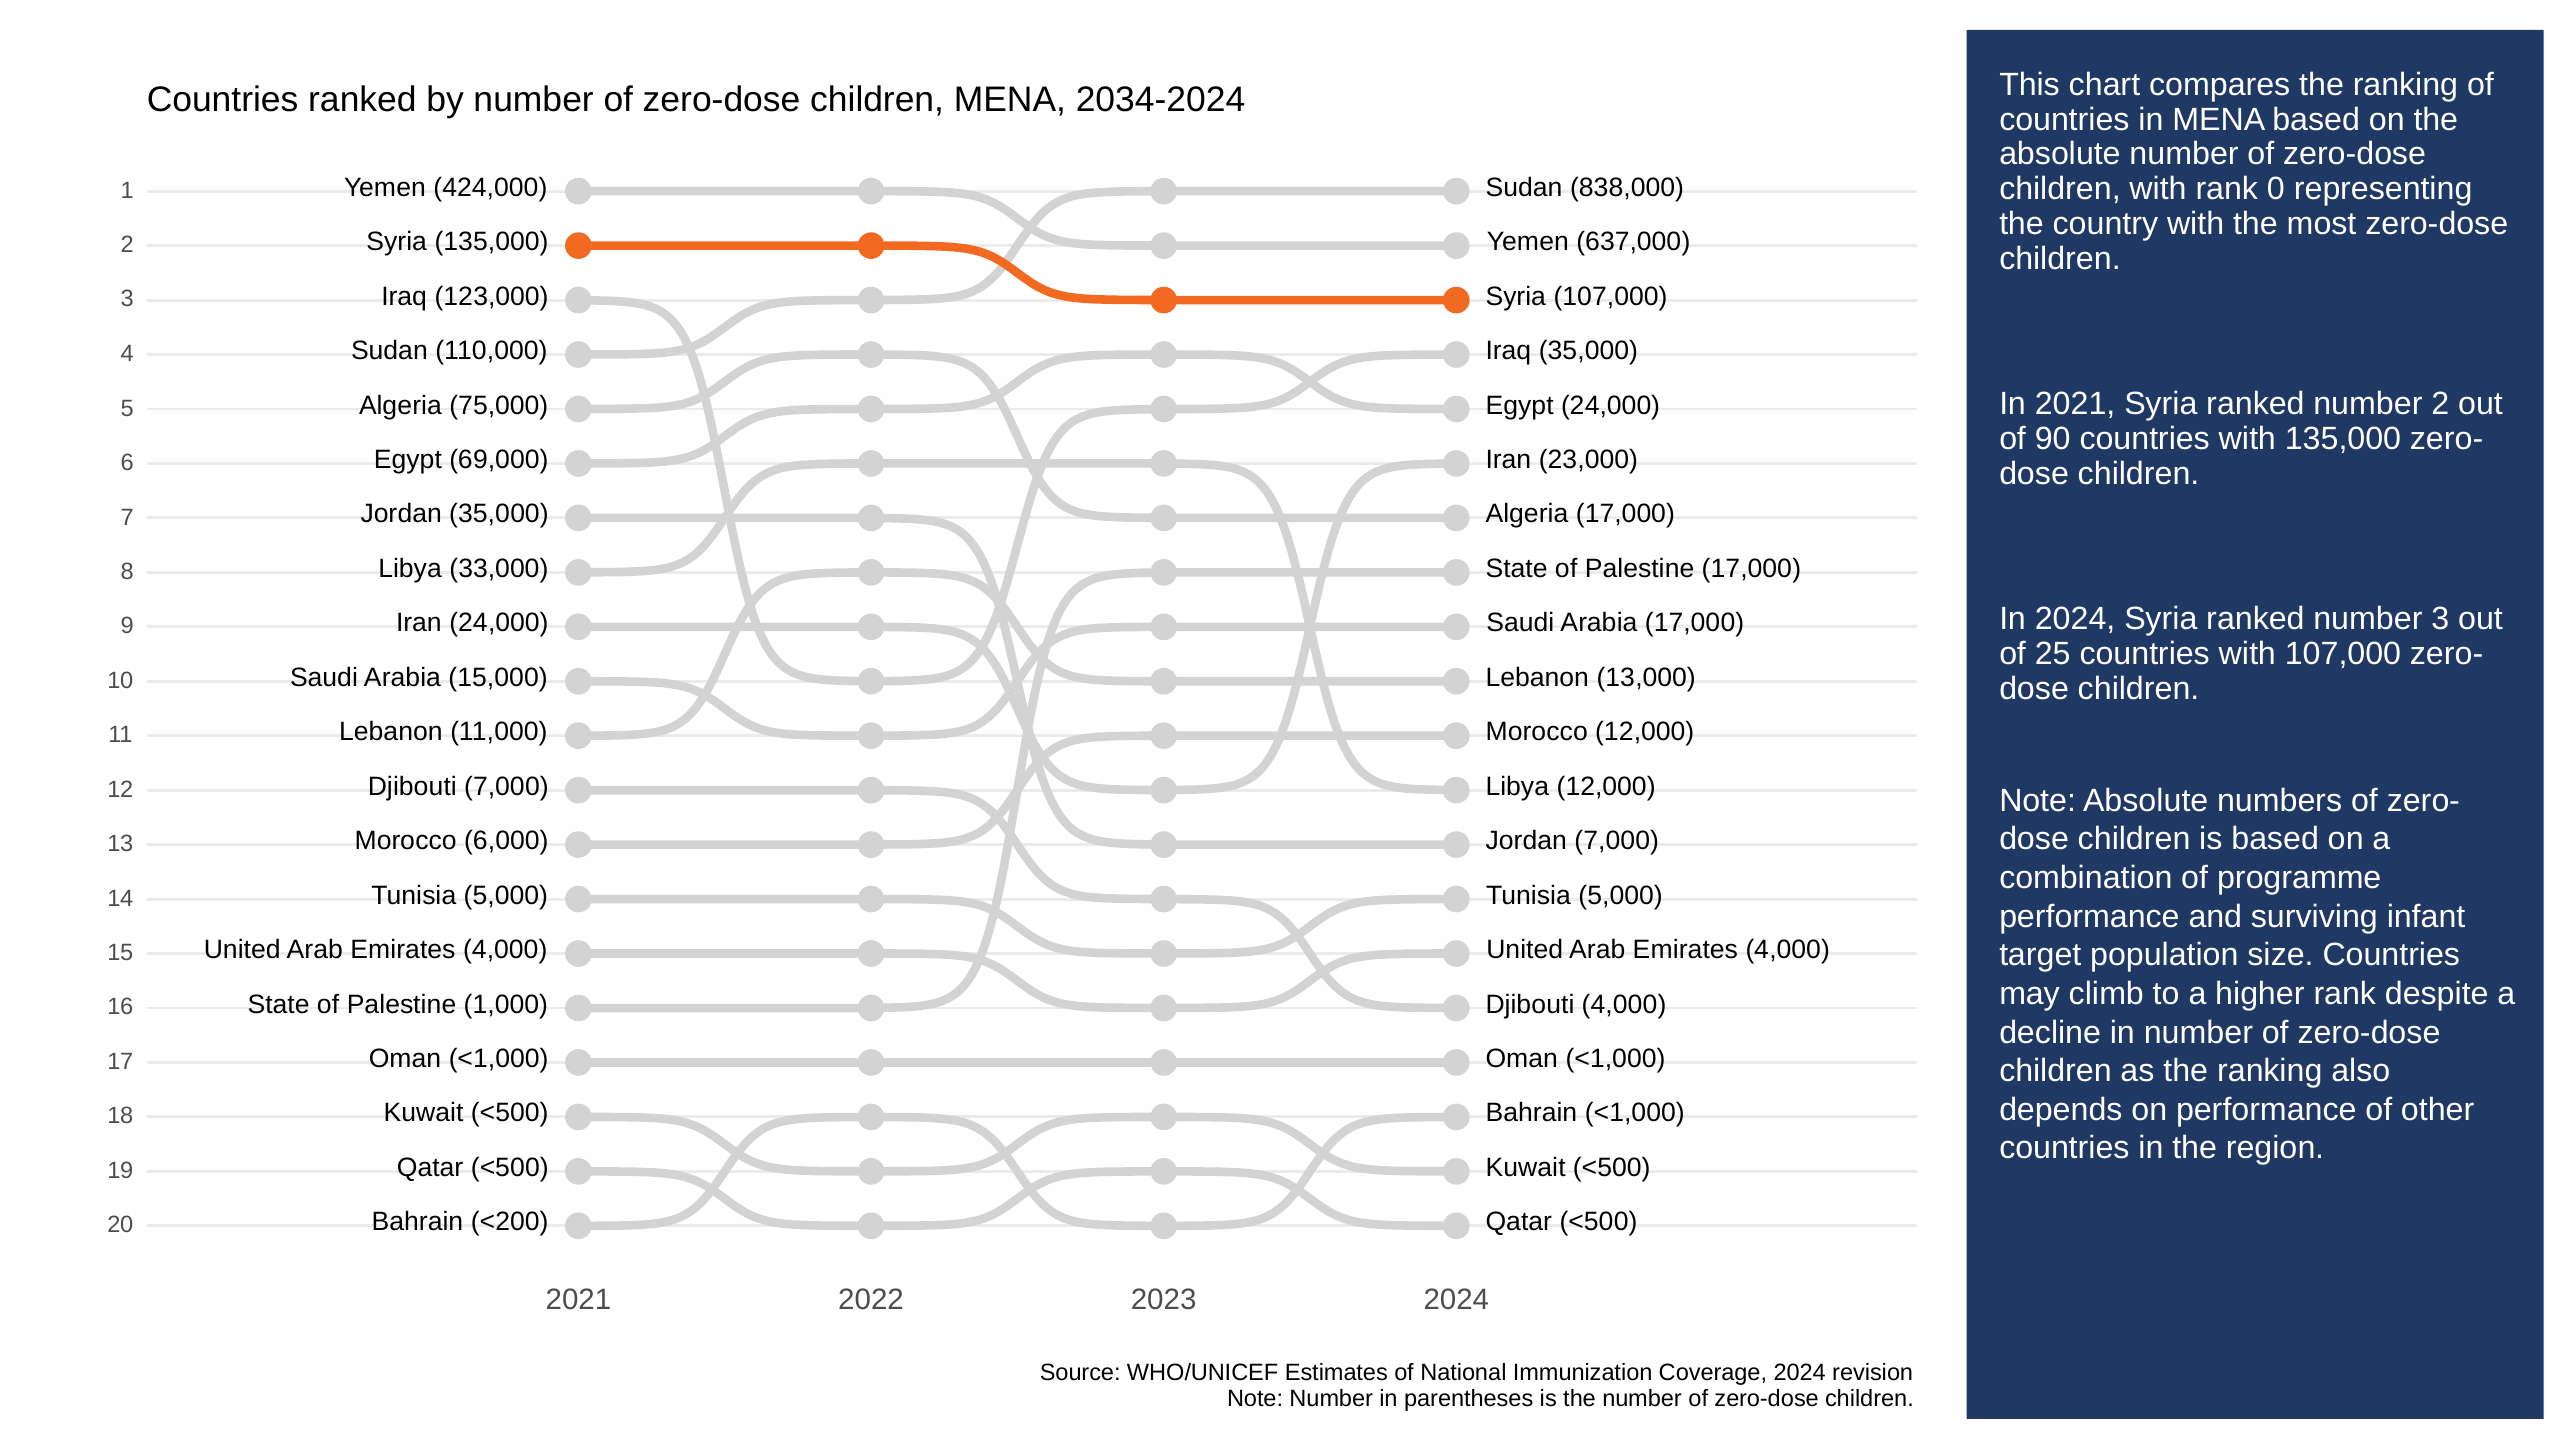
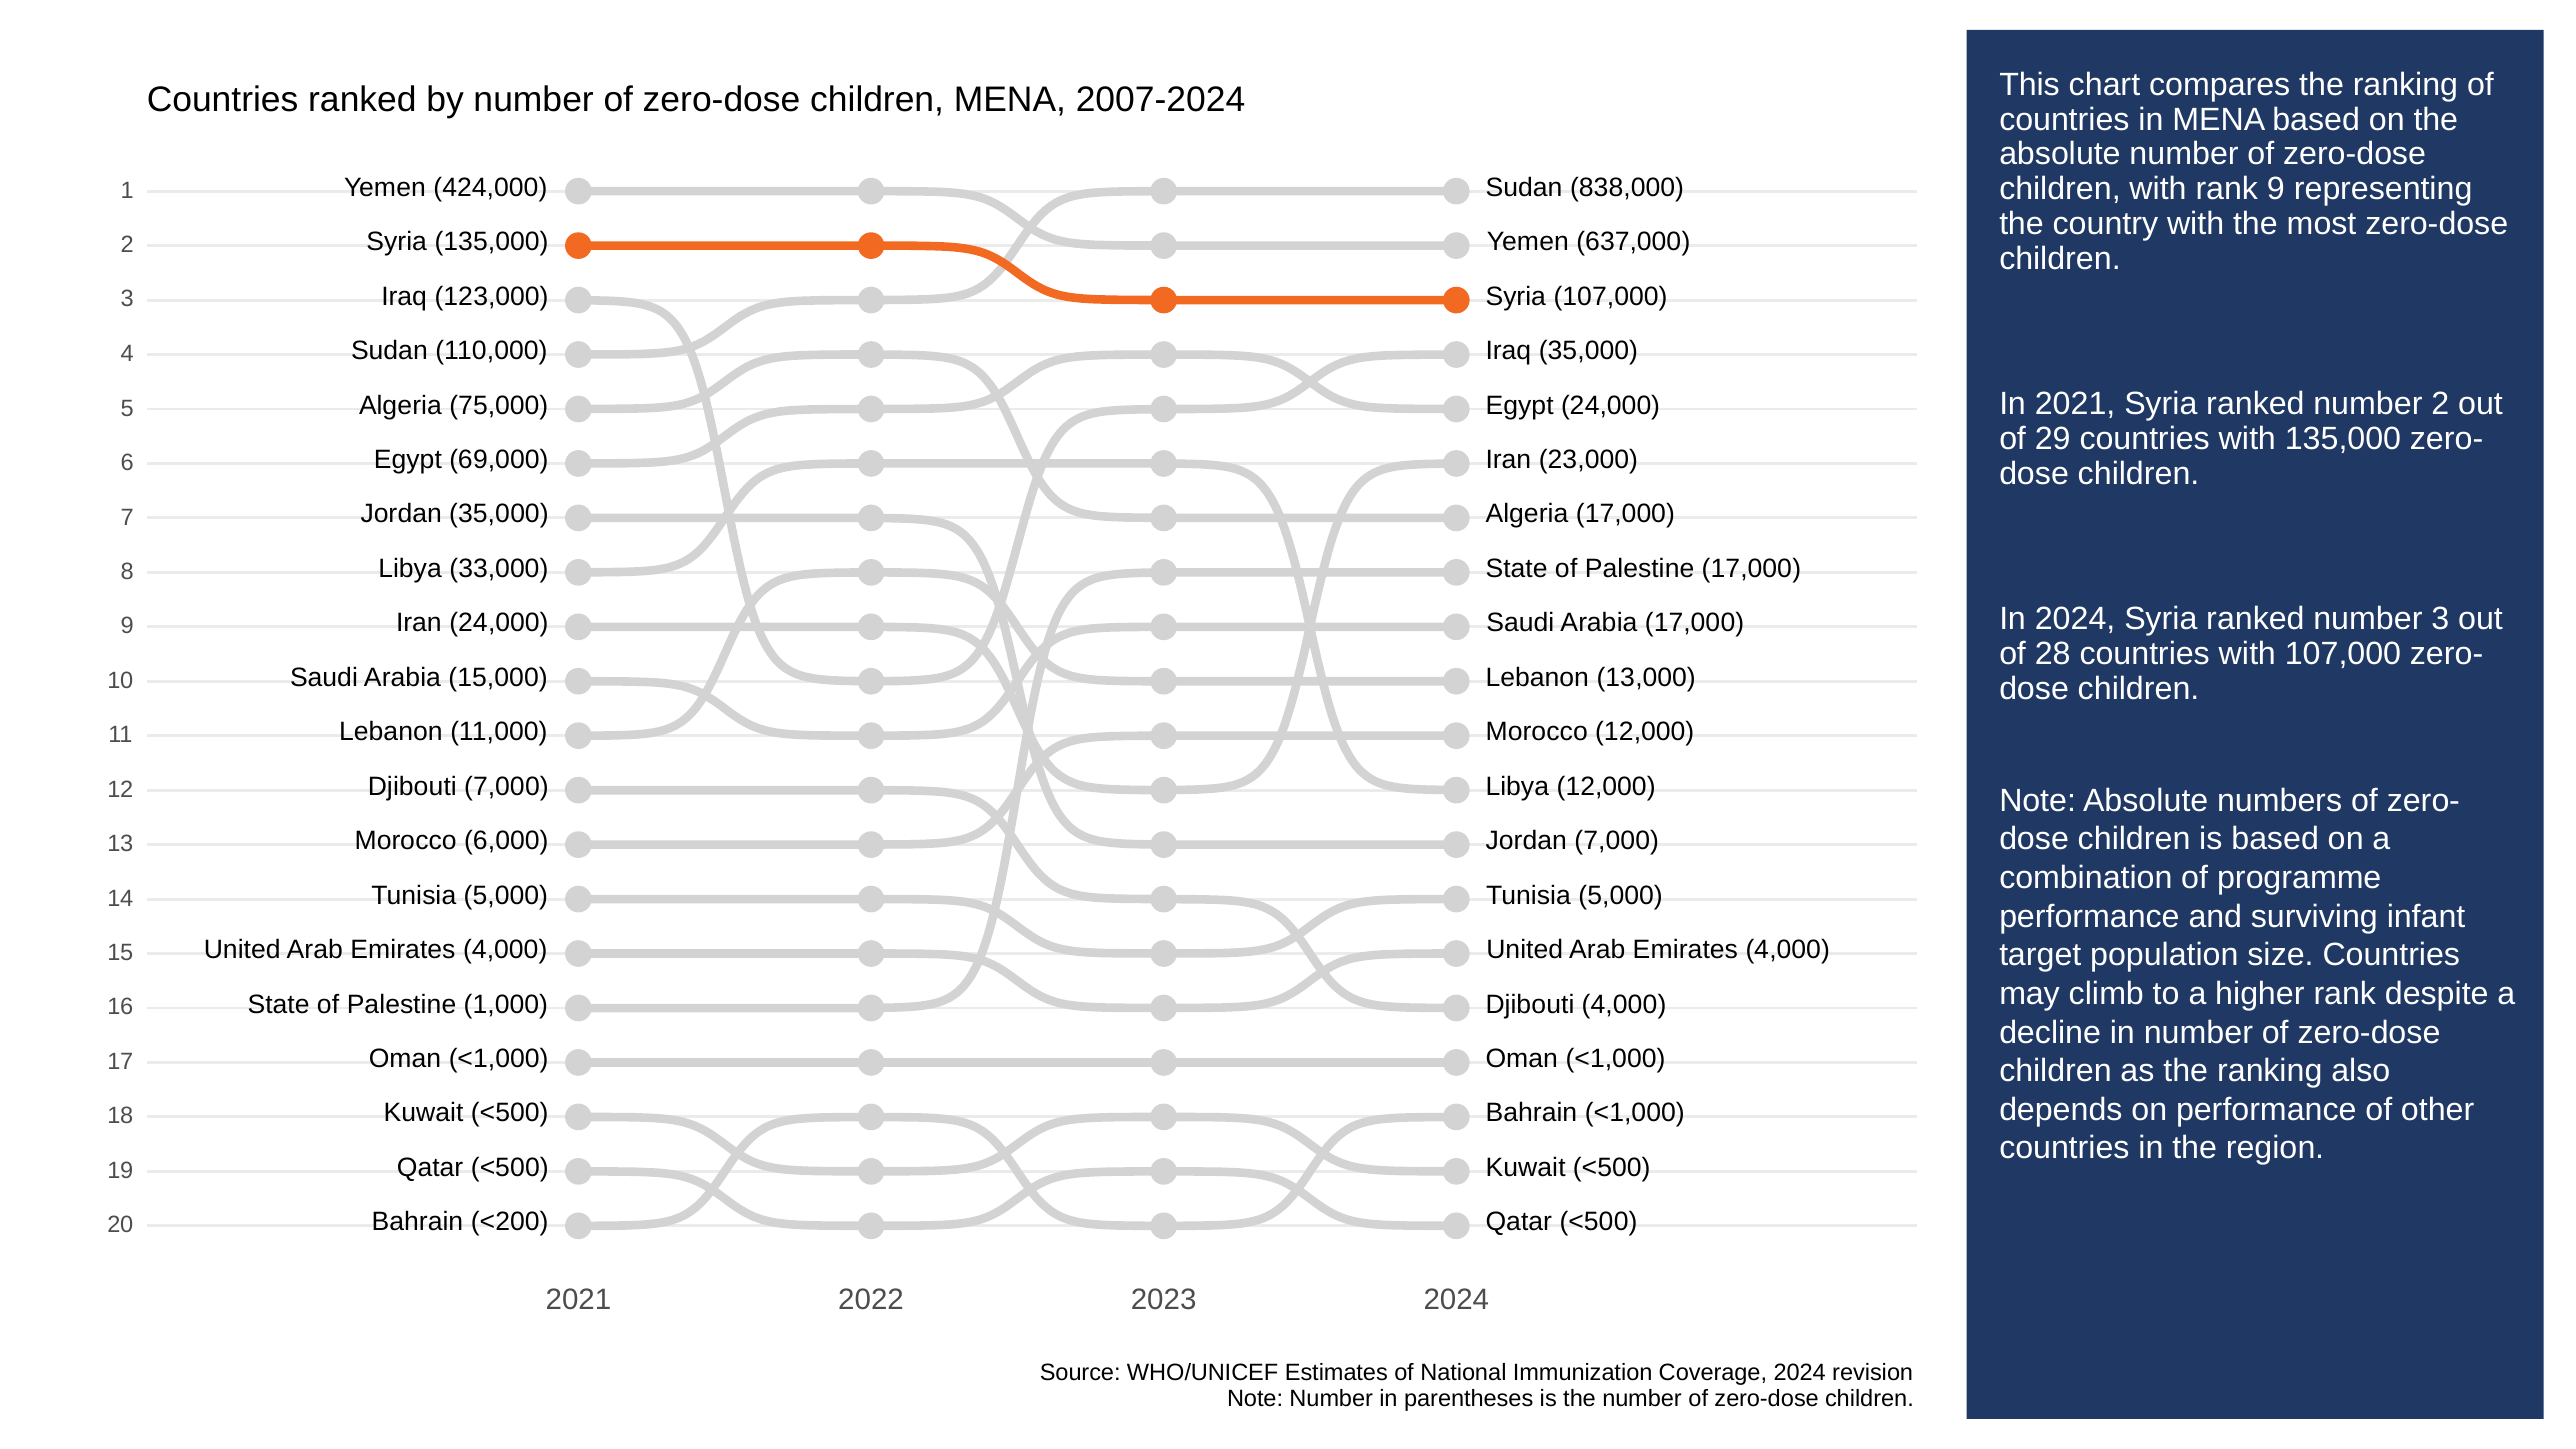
2034-2024: 2034-2024 -> 2007-2024
rank 0: 0 -> 9
90: 90 -> 29
25: 25 -> 28
